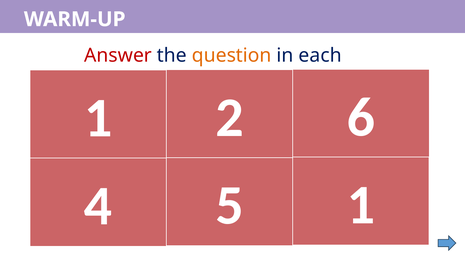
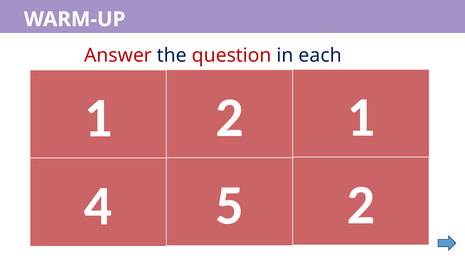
question colour: orange -> red
2 6: 6 -> 1
5 1: 1 -> 2
